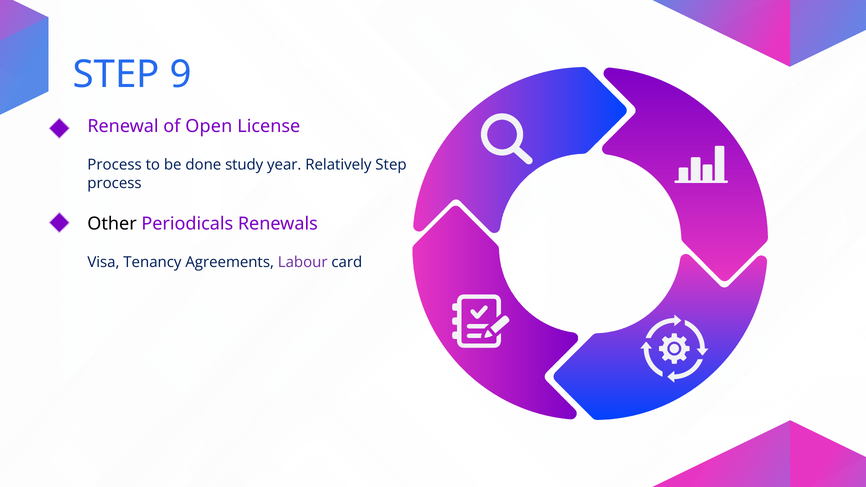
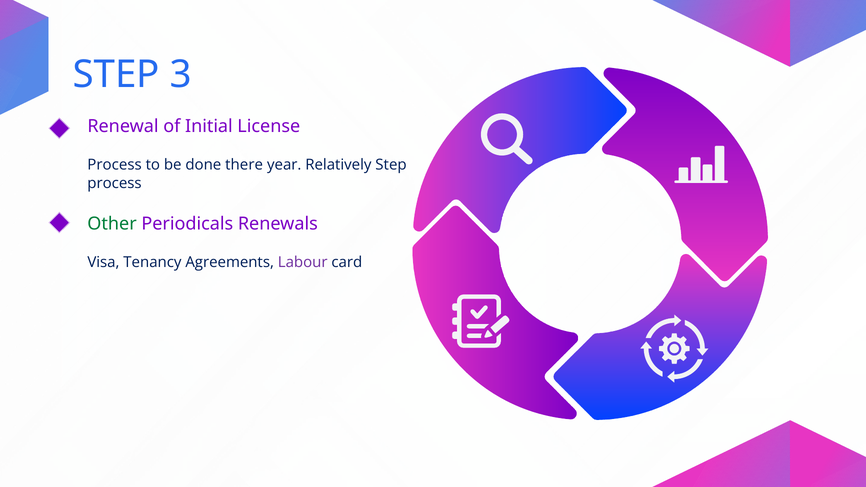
9: 9 -> 3
Open: Open -> Initial
study: study -> there
Other colour: black -> green
